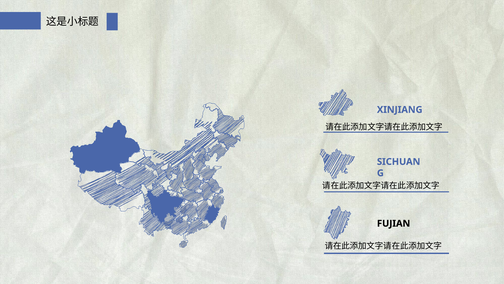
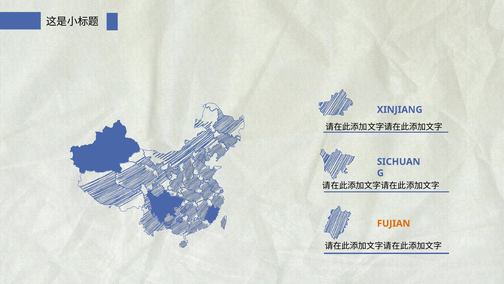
FUJIAN colour: black -> orange
